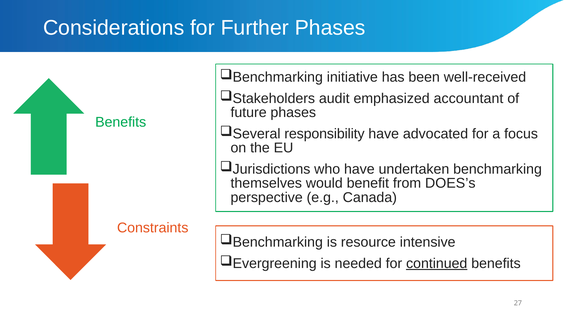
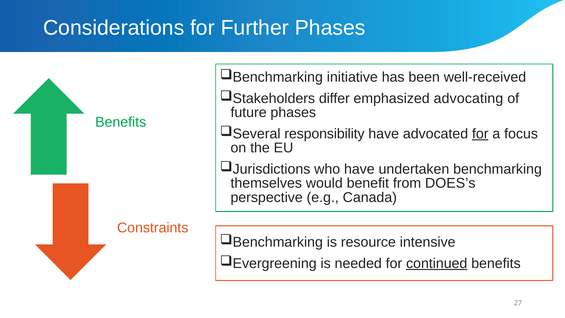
audit: audit -> differ
accountant: accountant -> advocating
for at (480, 134) underline: none -> present
